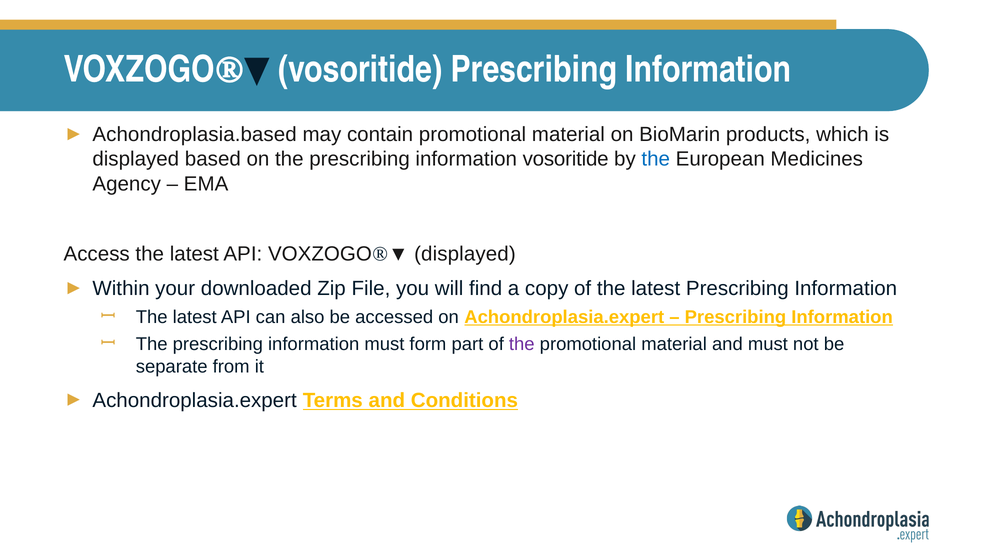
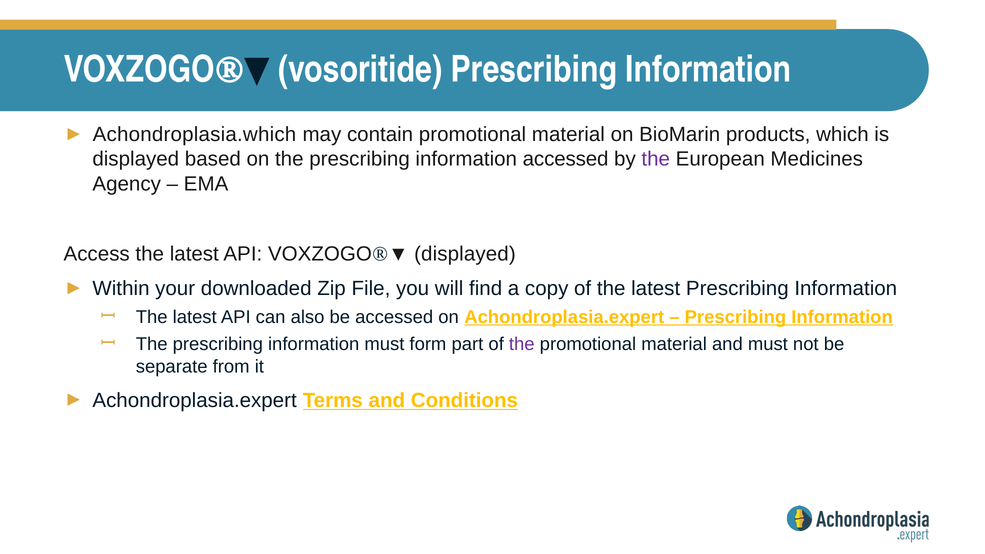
Achondroplasia.based: Achondroplasia.based -> Achondroplasia.which
information vosoritide: vosoritide -> accessed
the at (656, 159) colour: blue -> purple
